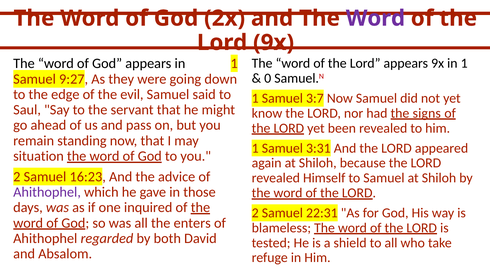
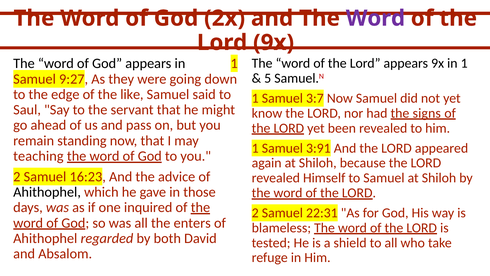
0: 0 -> 5
evil: evil -> like
3:31: 3:31 -> 3:91
situation: situation -> teaching
Ahithophel at (47, 192) colour: purple -> black
